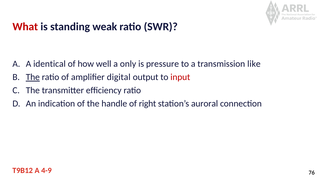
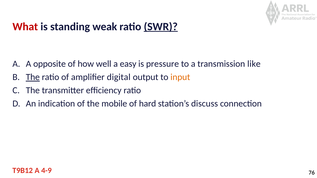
SWR underline: none -> present
identical: identical -> opposite
only: only -> easy
input colour: red -> orange
handle: handle -> mobile
right: right -> hard
auroral: auroral -> discuss
